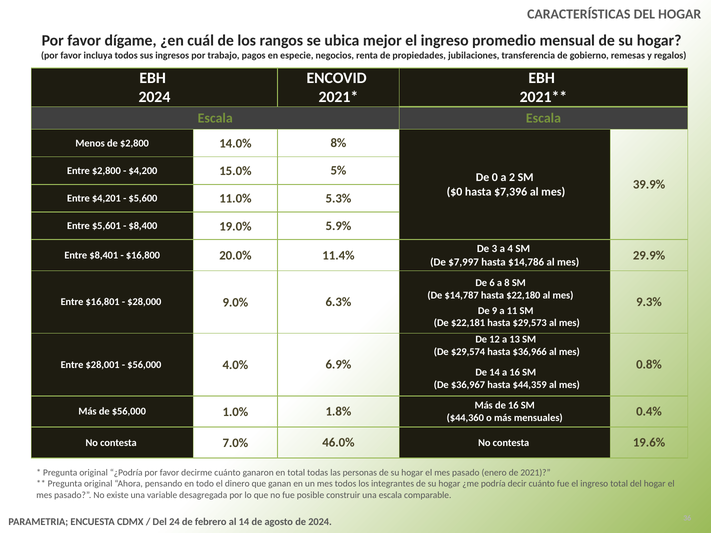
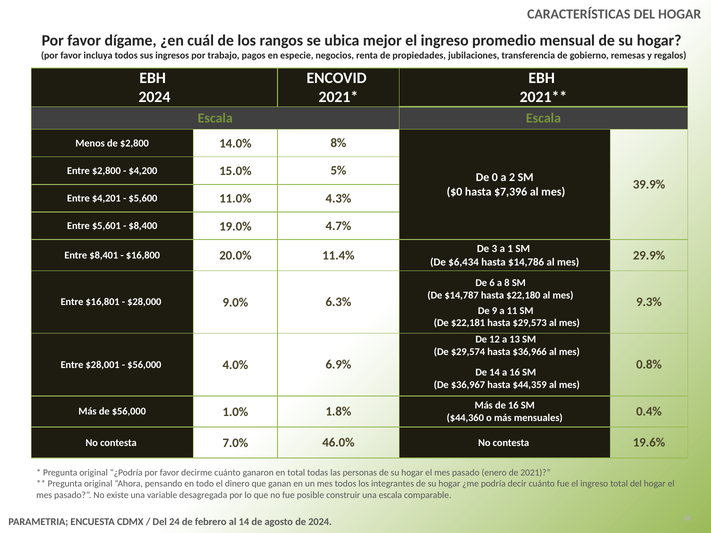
5.3%: 5.3% -> 4.3%
5.9%: 5.9% -> 4.7%
4: 4 -> 1
$7,997: $7,997 -> $6,434
